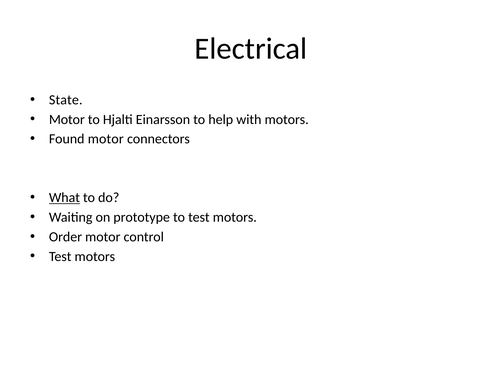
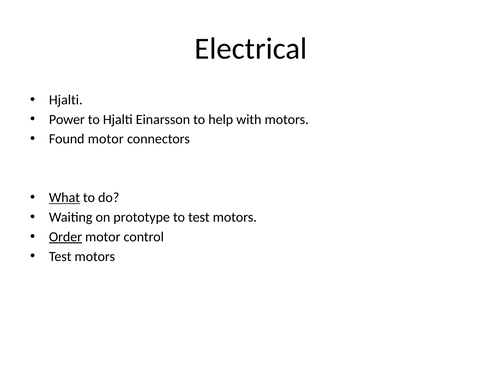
State at (66, 100): State -> Hjalti
Motor at (67, 119): Motor -> Power
Order underline: none -> present
